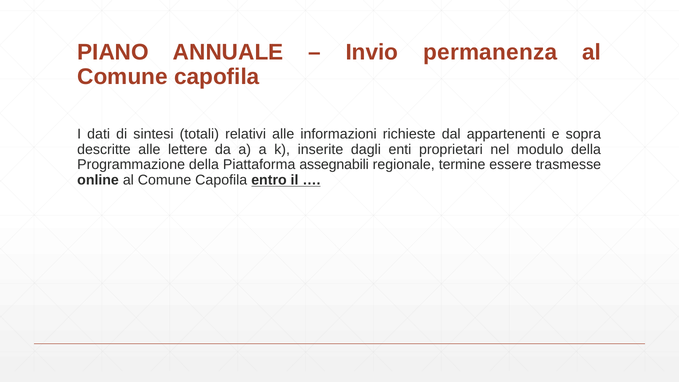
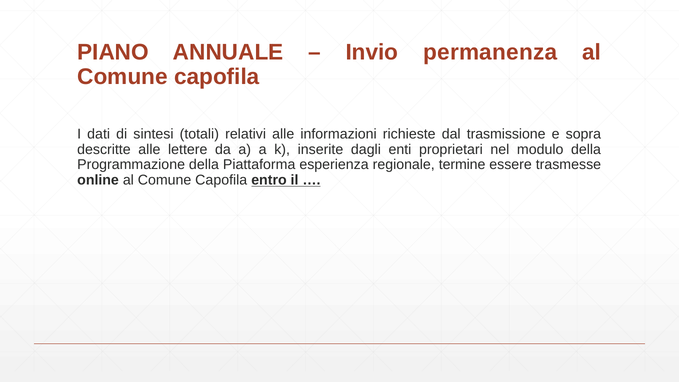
appartenenti: appartenenti -> trasmissione
assegnabili: assegnabili -> esperienza
